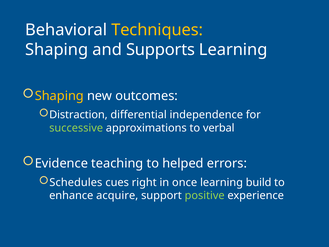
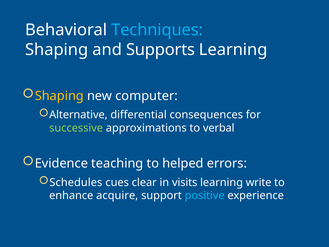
Techniques colour: yellow -> light blue
outcomes: outcomes -> computer
Distraction: Distraction -> Alternative
independence: independence -> consequences
right: right -> clear
once: once -> visits
build: build -> write
positive colour: light green -> light blue
